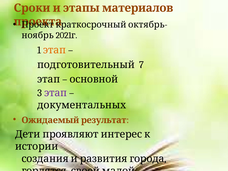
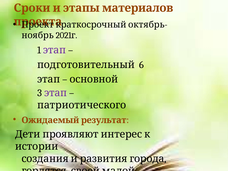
этап at (55, 50) colour: orange -> purple
7: 7 -> 6
документальных: документальных -> патриотического
